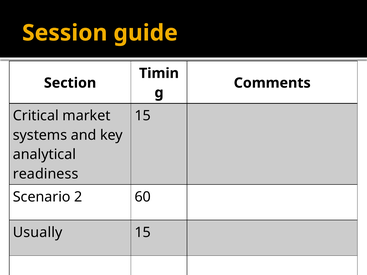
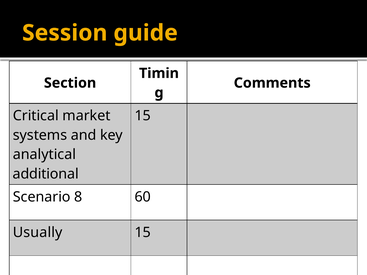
readiness: readiness -> additional
2: 2 -> 8
